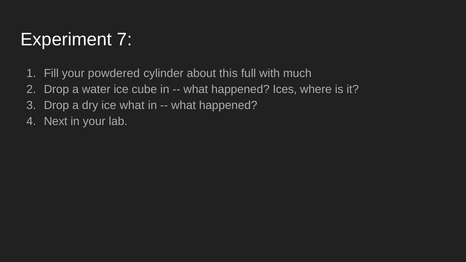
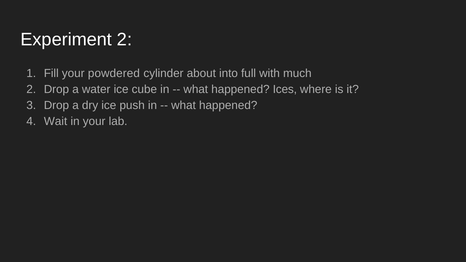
Experiment 7: 7 -> 2
this: this -> into
ice what: what -> push
Next: Next -> Wait
